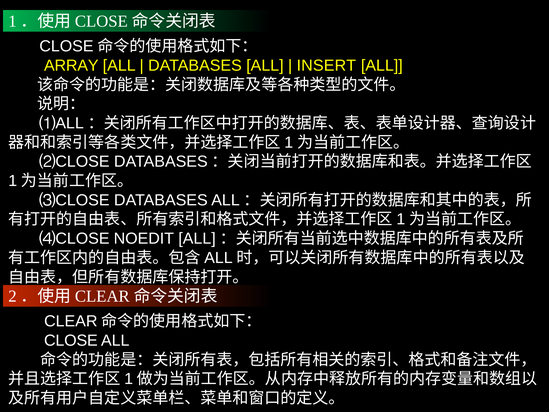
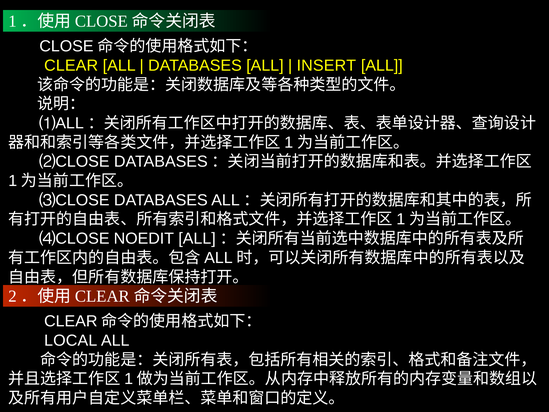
ARRAY: ARRAY -> CLEAR
CLOSE: CLOSE -> LOCAL
